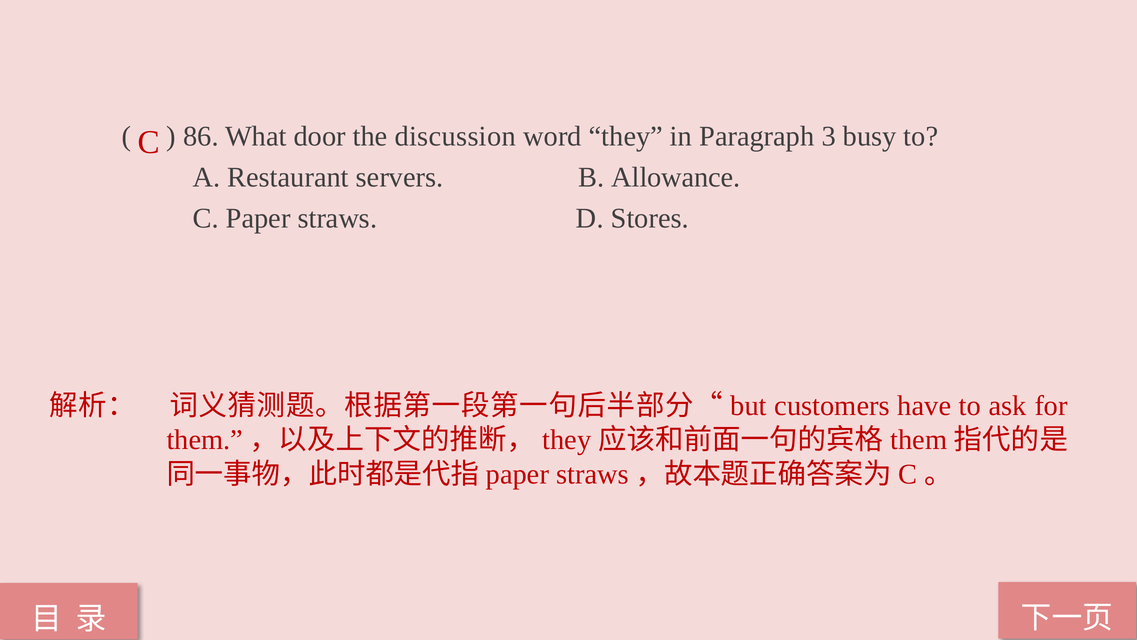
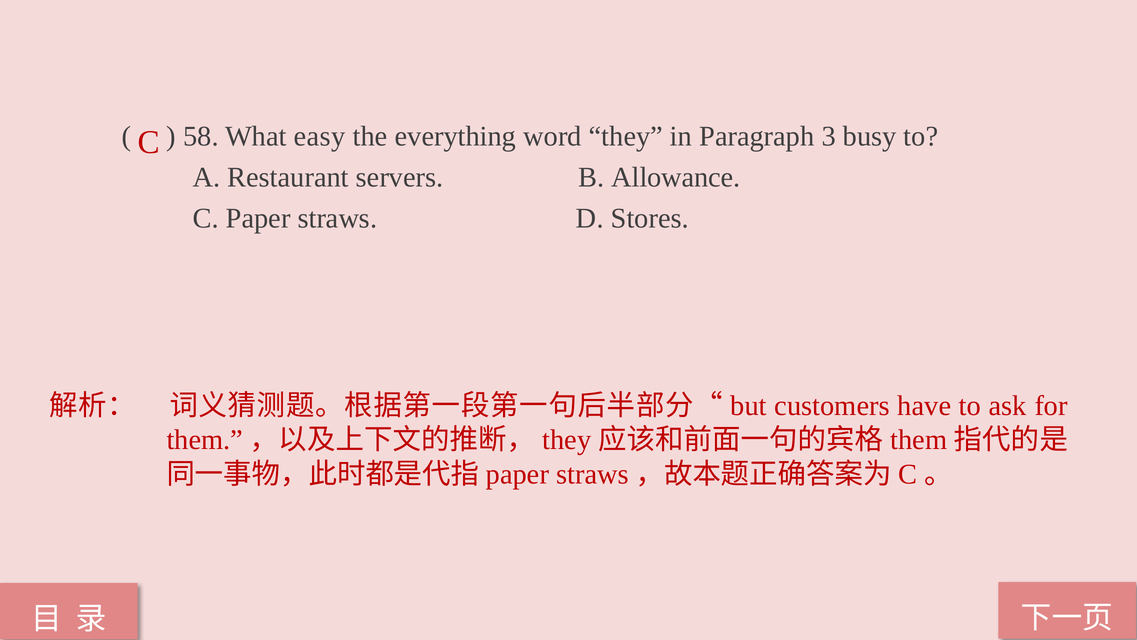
86: 86 -> 58
door: door -> easy
discussion: discussion -> everything
